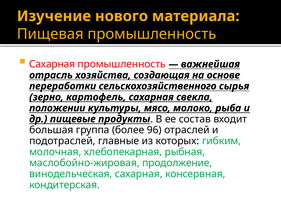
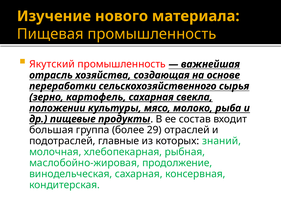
Сахарная at (52, 64): Сахарная -> Якутский
96: 96 -> 29
гибким: гибким -> знаний
